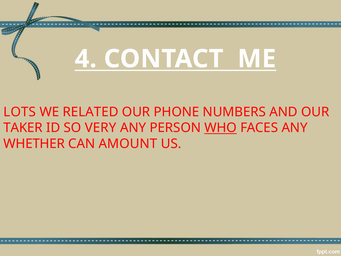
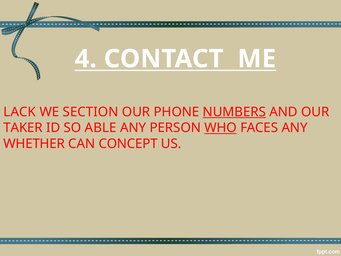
LOTS: LOTS -> LACK
RELATED: RELATED -> SECTION
NUMBERS underline: none -> present
VERY: VERY -> ABLE
AMOUNT: AMOUNT -> CONCEPT
